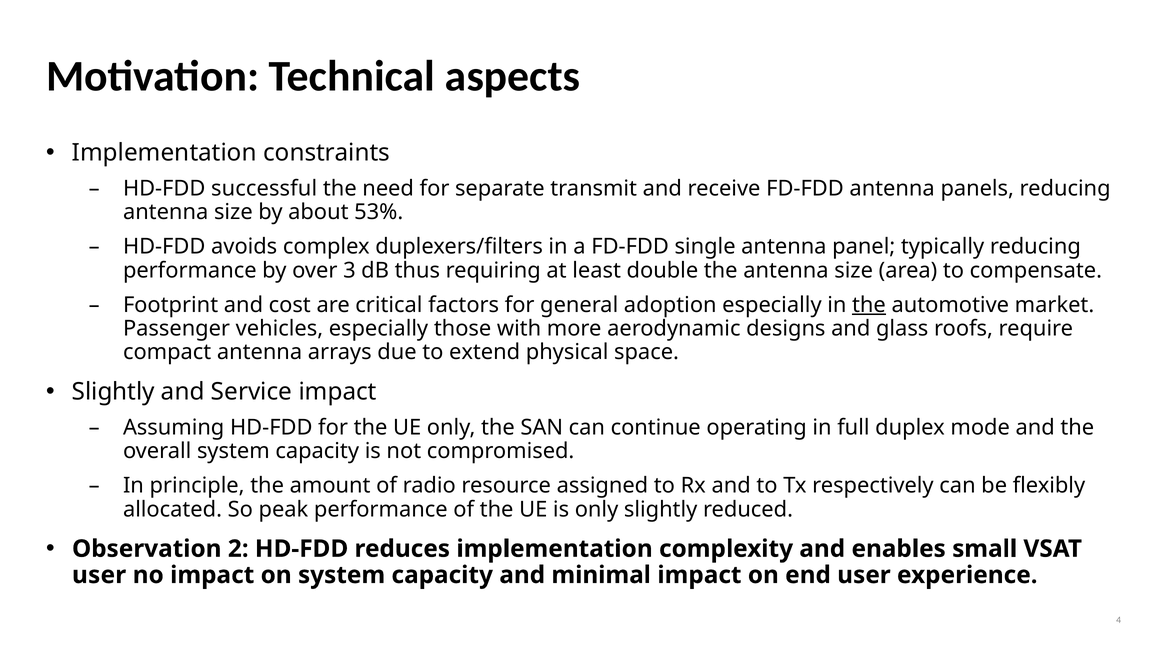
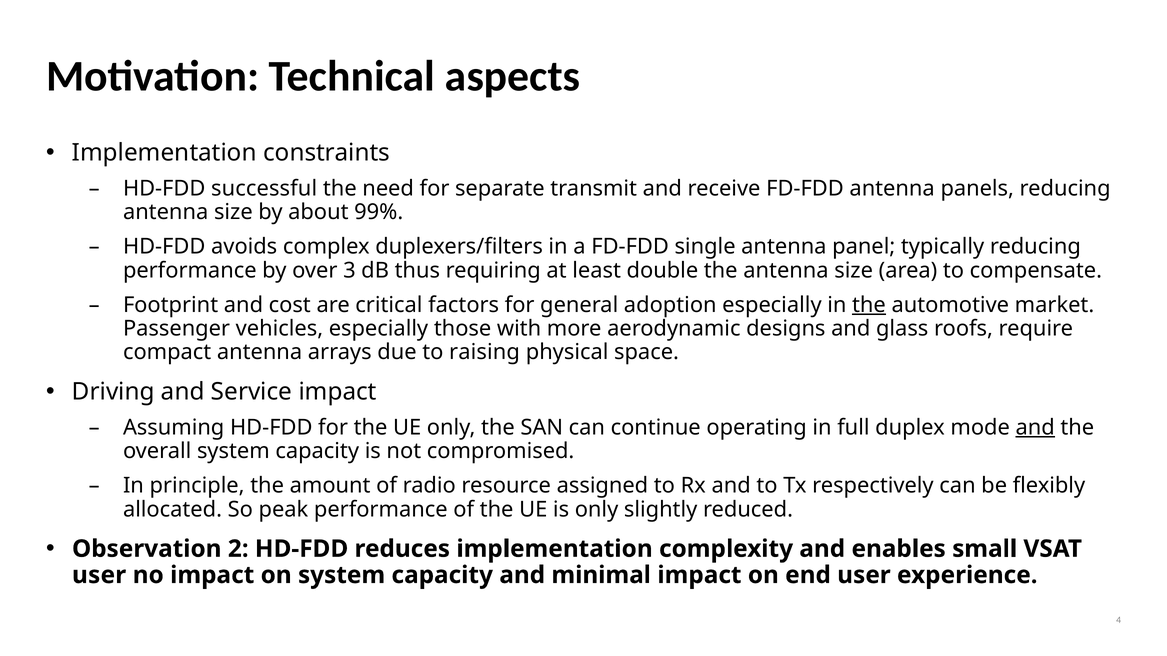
53%: 53% -> 99%
extend: extend -> raising
Slightly at (113, 392): Slightly -> Driving
and at (1035, 428) underline: none -> present
